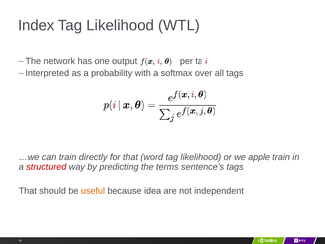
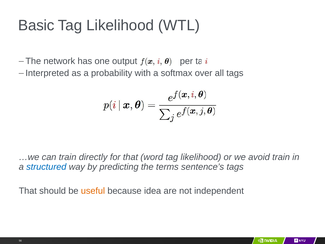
Index: Index -> Basic
apple: apple -> avoid
structured colour: red -> blue
